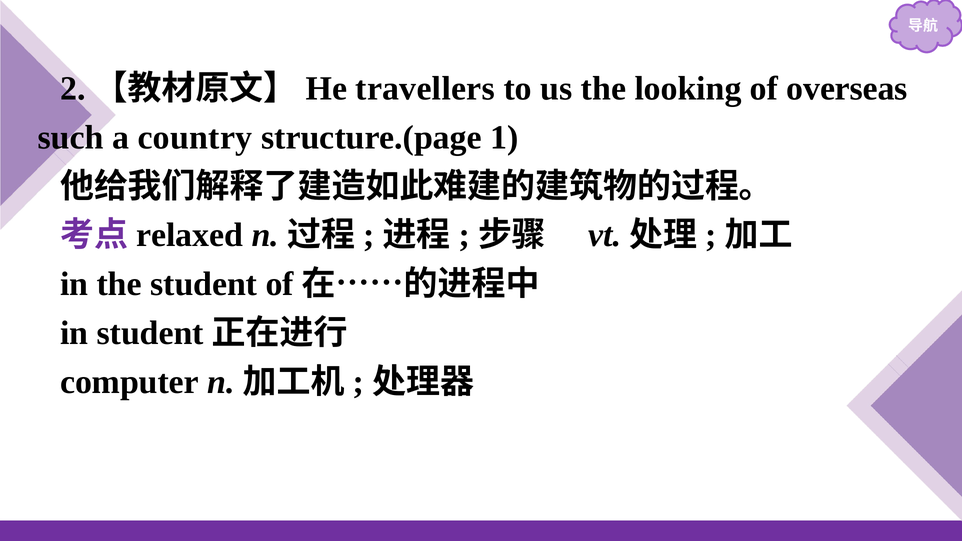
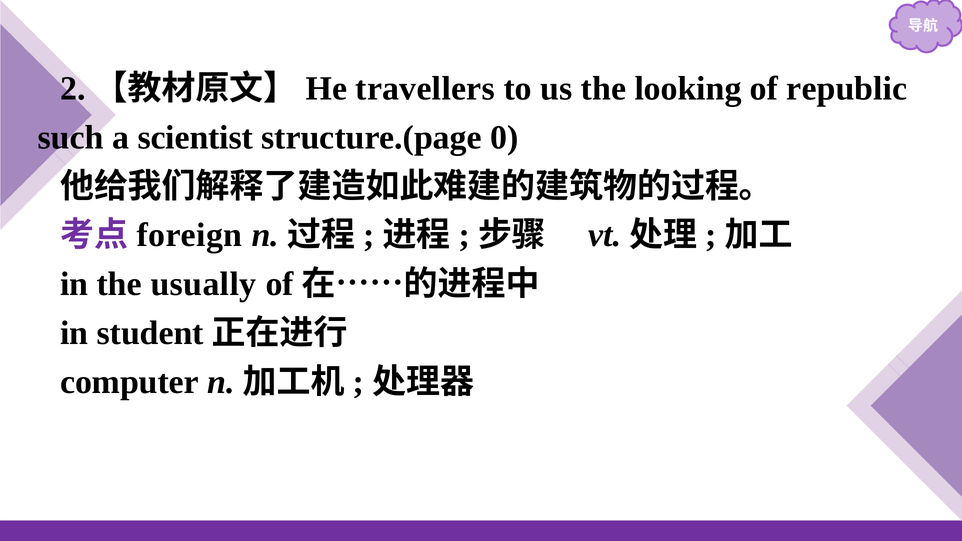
overseas: overseas -> republic
country: country -> scientist
1: 1 -> 0
relaxed: relaxed -> foreign
the student: student -> usually
